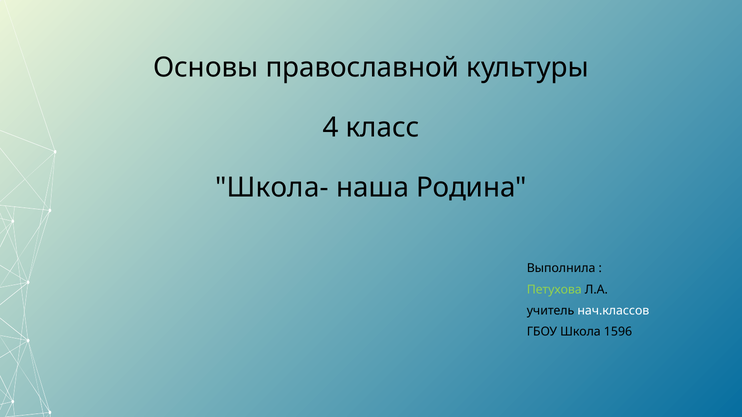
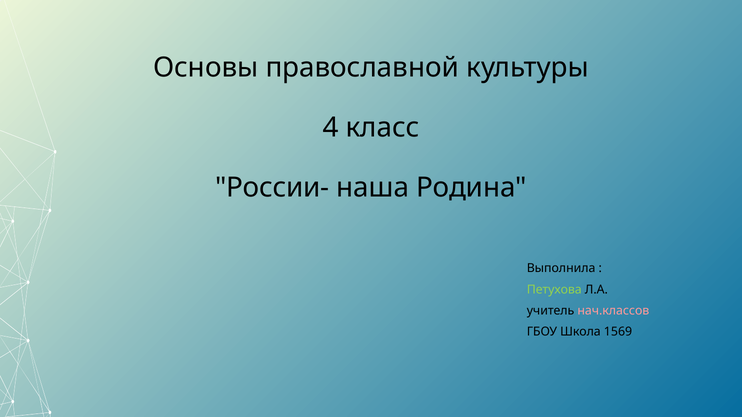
Школа-: Школа- -> России-
нач.классов colour: white -> pink
1596: 1596 -> 1569
